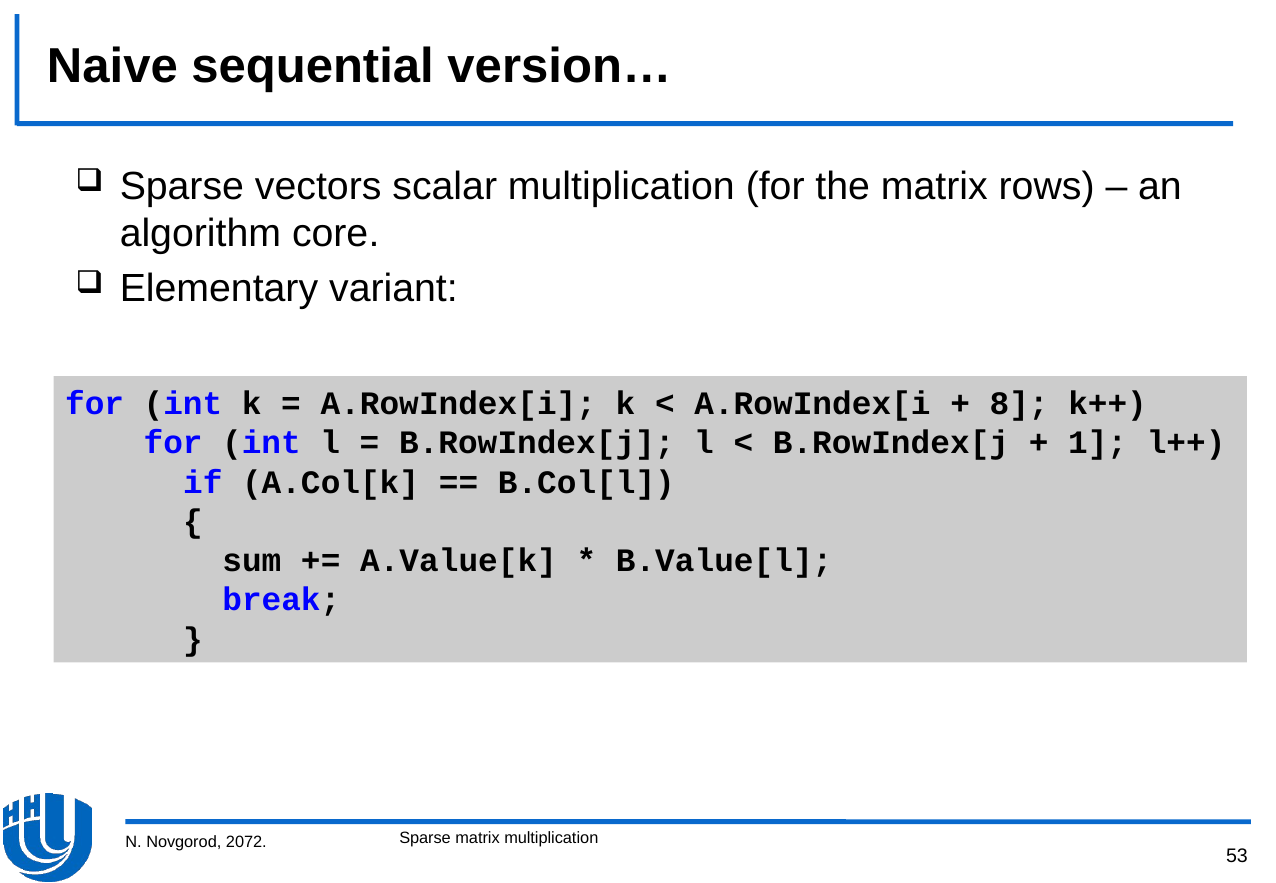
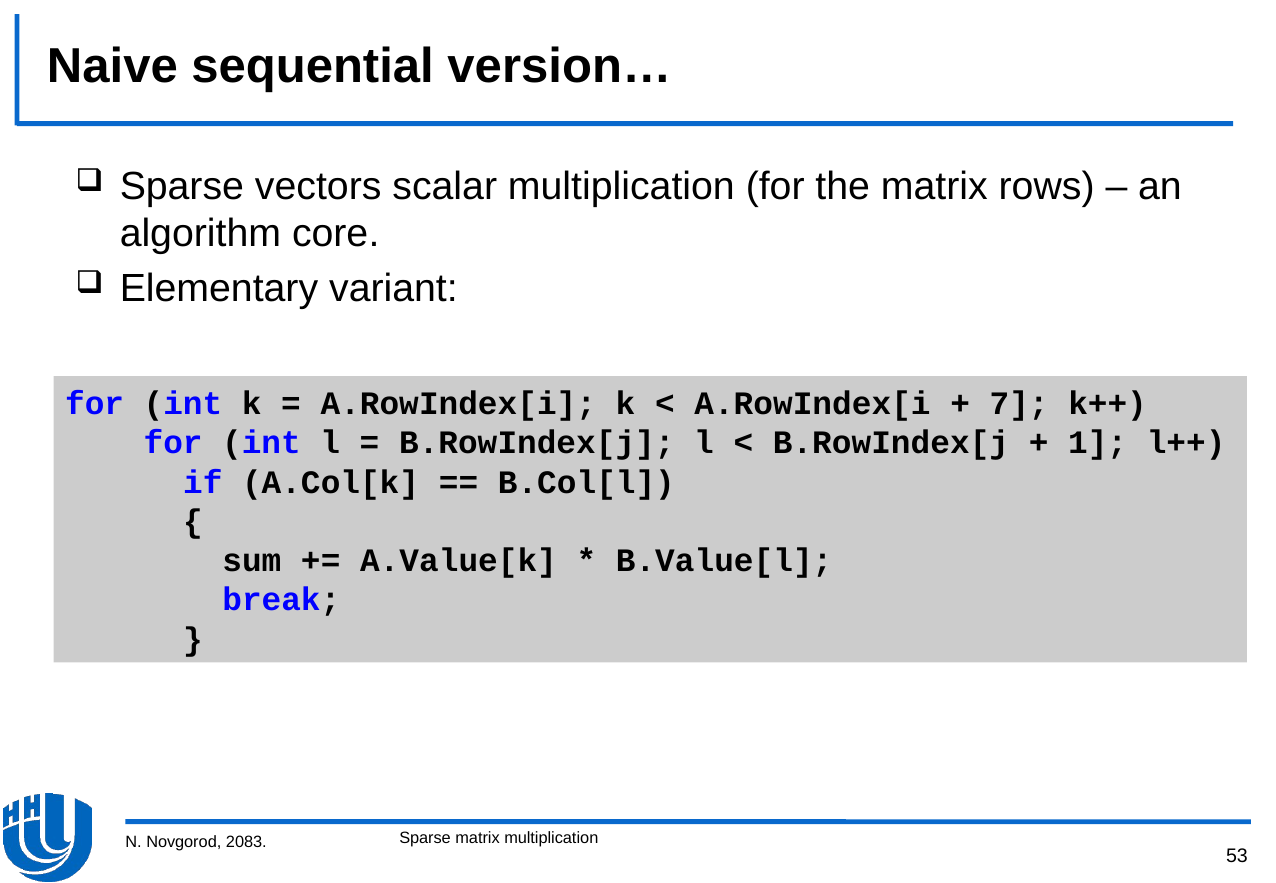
8: 8 -> 7
2072: 2072 -> 2083
